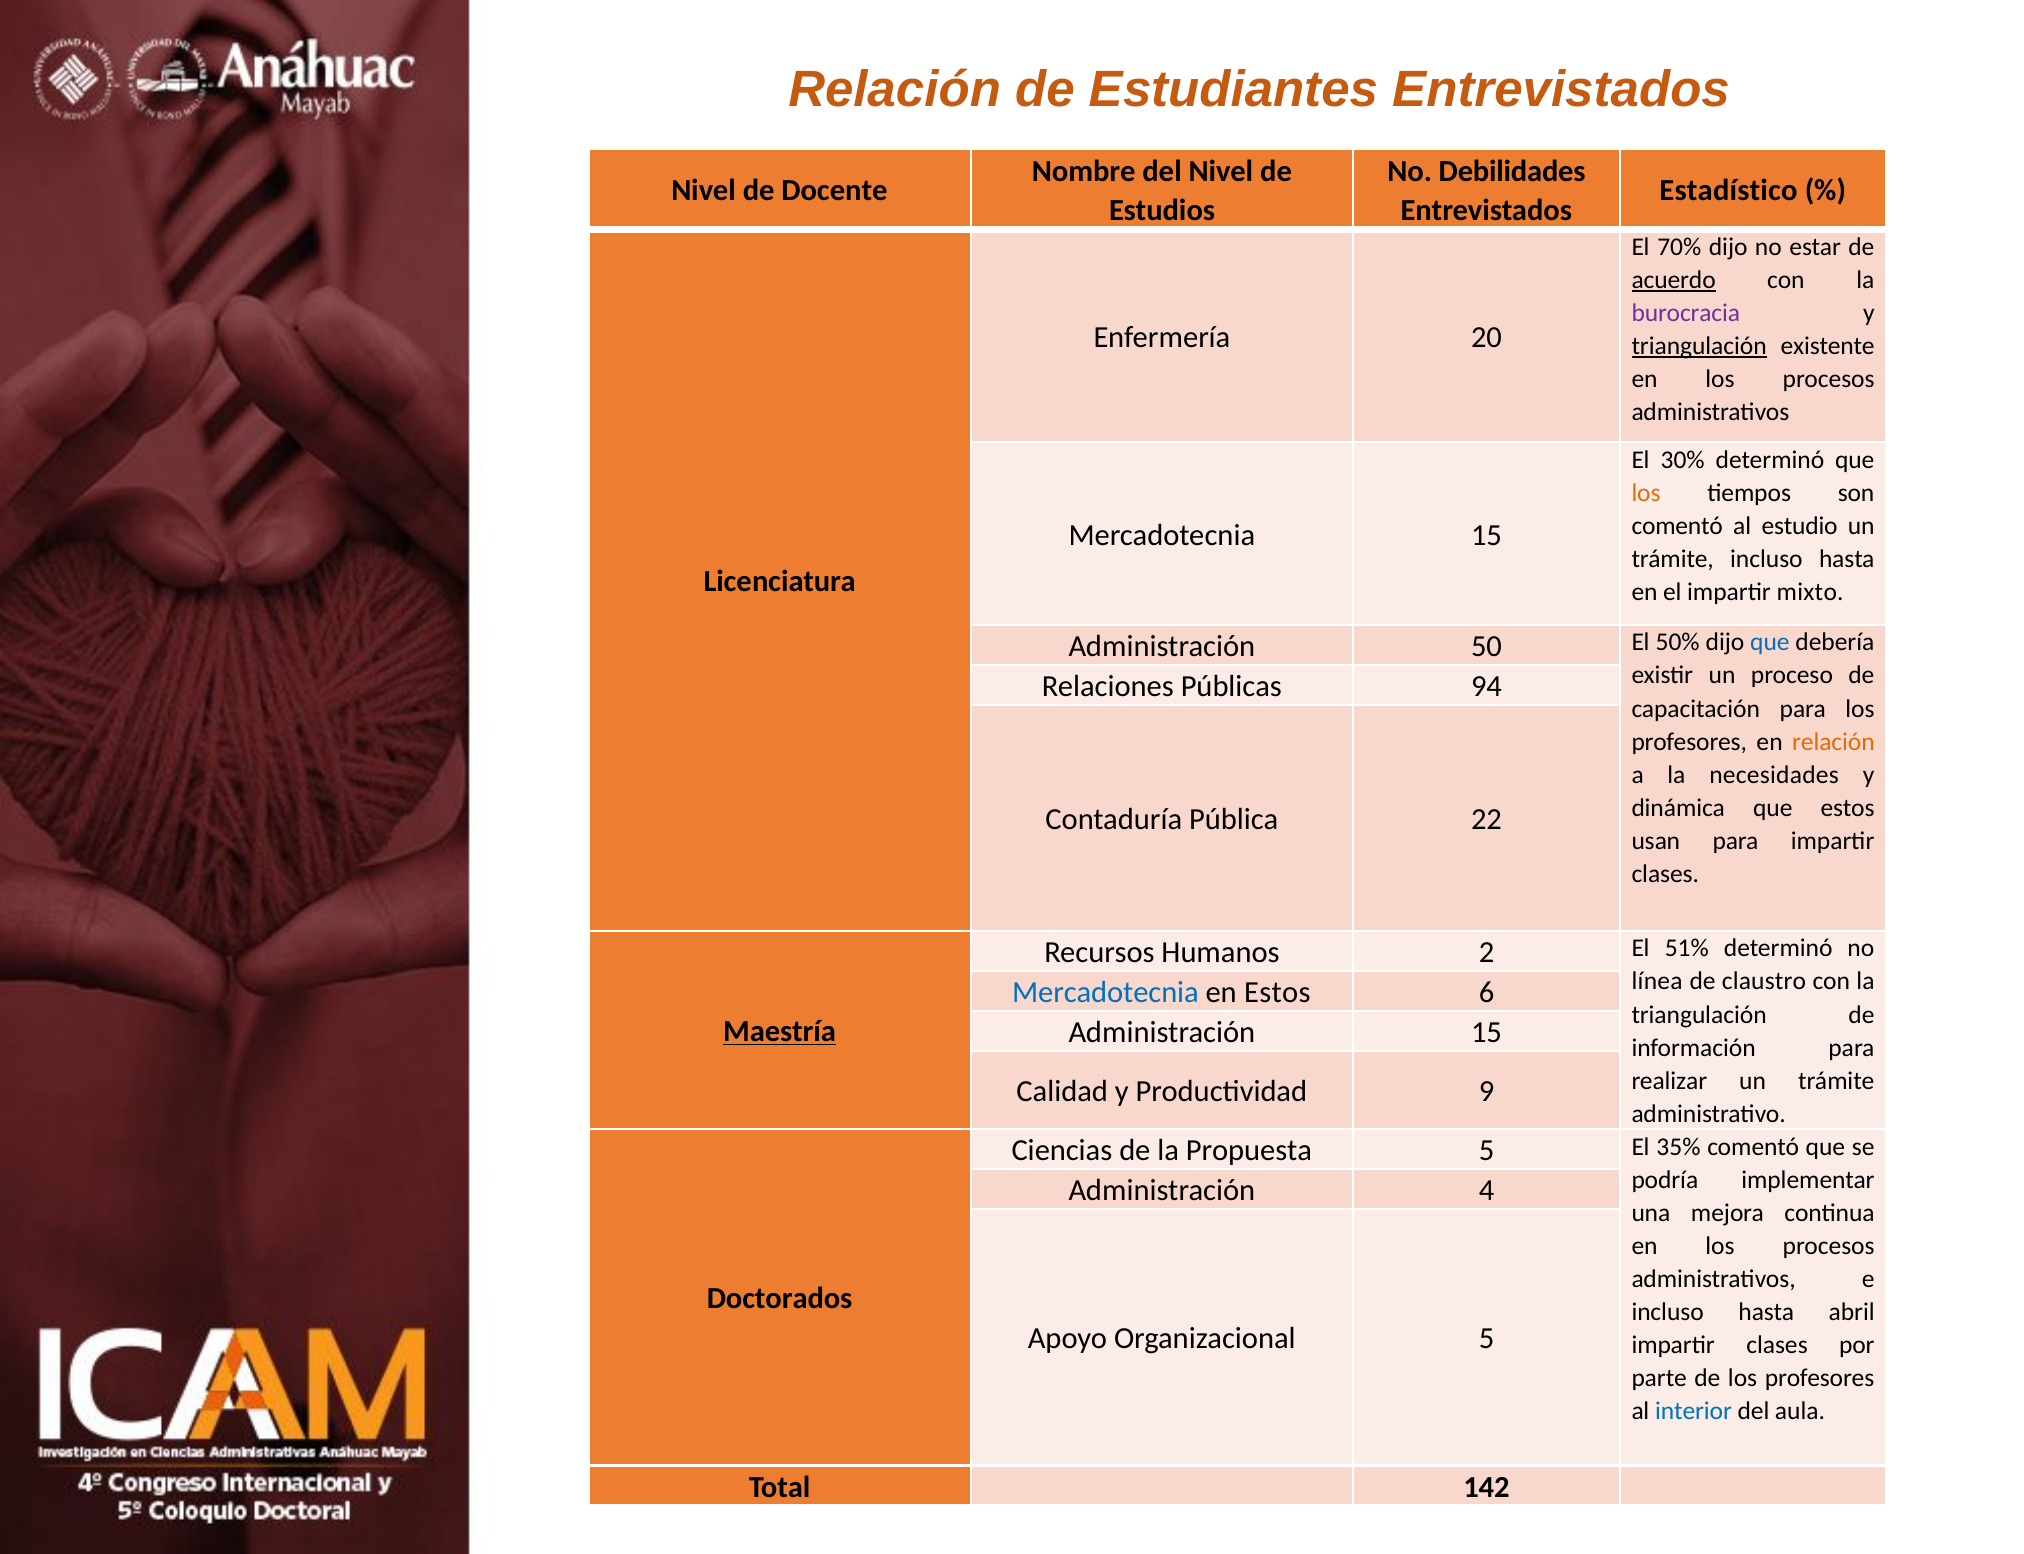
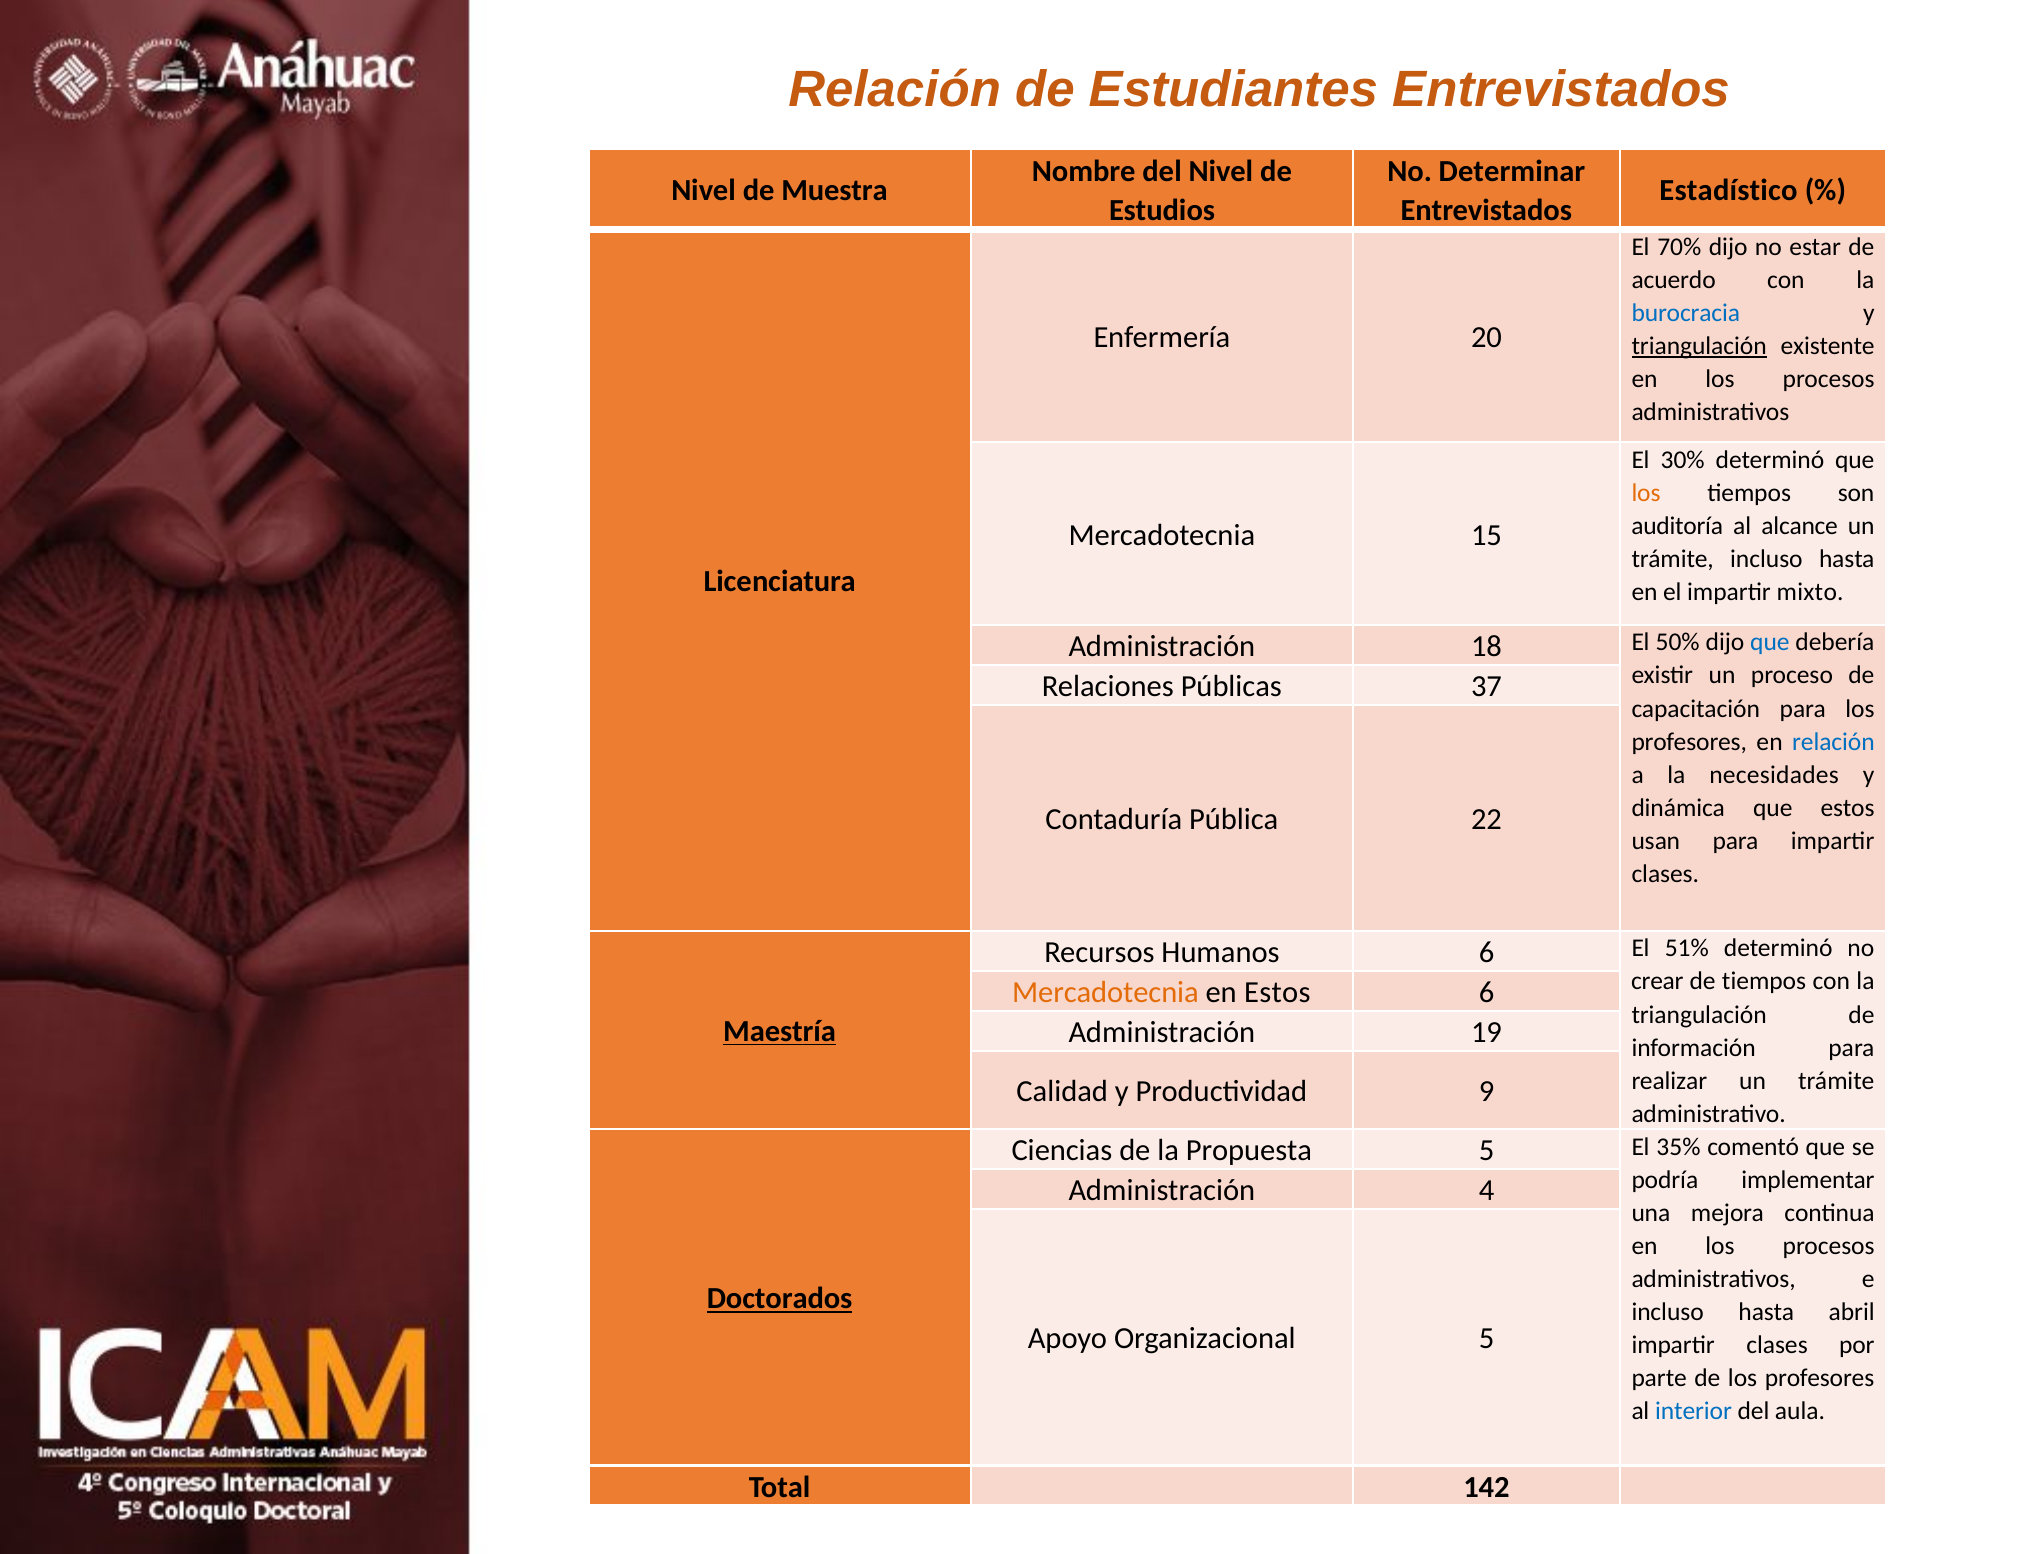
Debilidades: Debilidades -> Determinar
Docente: Docente -> Muestra
acuerdo underline: present -> none
burocracia colour: purple -> blue
comentó at (1677, 526): comentó -> auditoría
estudio: estudio -> alcance
50: 50 -> 18
94: 94 -> 37
relación at (1833, 742) colour: orange -> blue
Humanos 2: 2 -> 6
línea: línea -> crear
de claustro: claustro -> tiempos
Mercadotecnia at (1105, 992) colour: blue -> orange
Administración 15: 15 -> 19
Doctorados underline: none -> present
